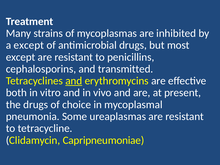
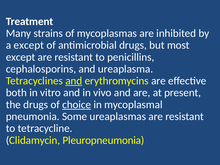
transmitted: transmitted -> ureaplasma
choice underline: none -> present
Capripneumoniae: Capripneumoniae -> Pleuropneumonia
